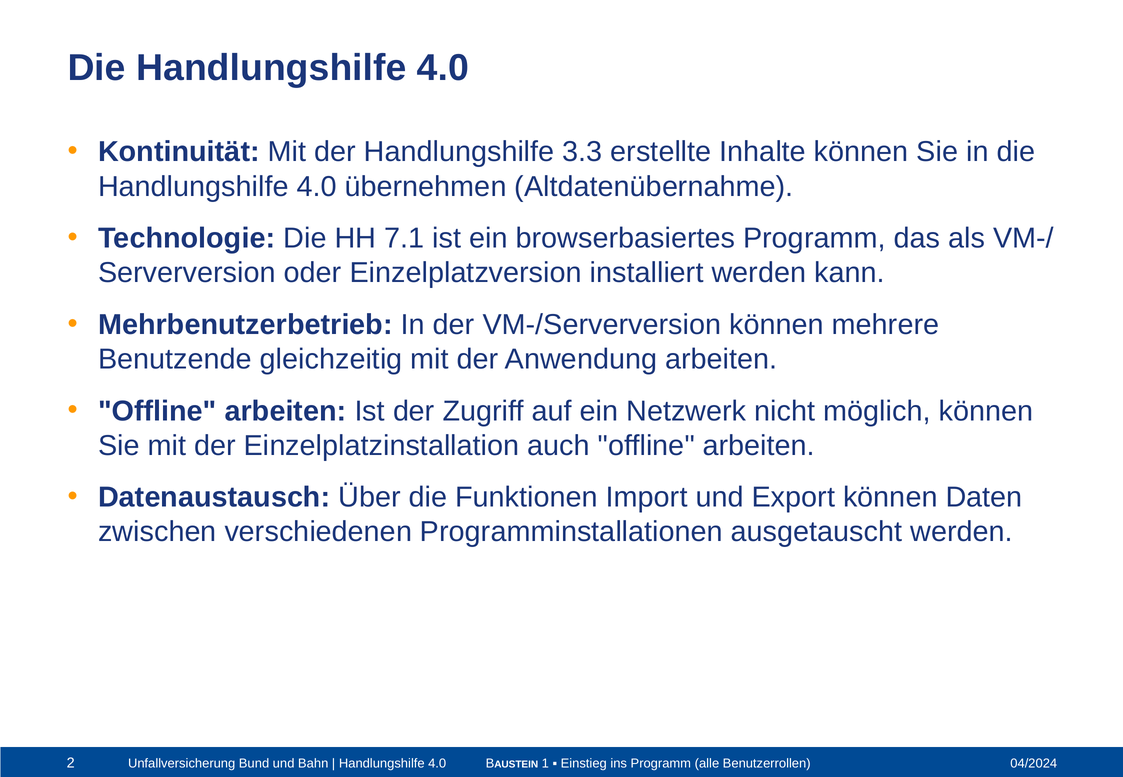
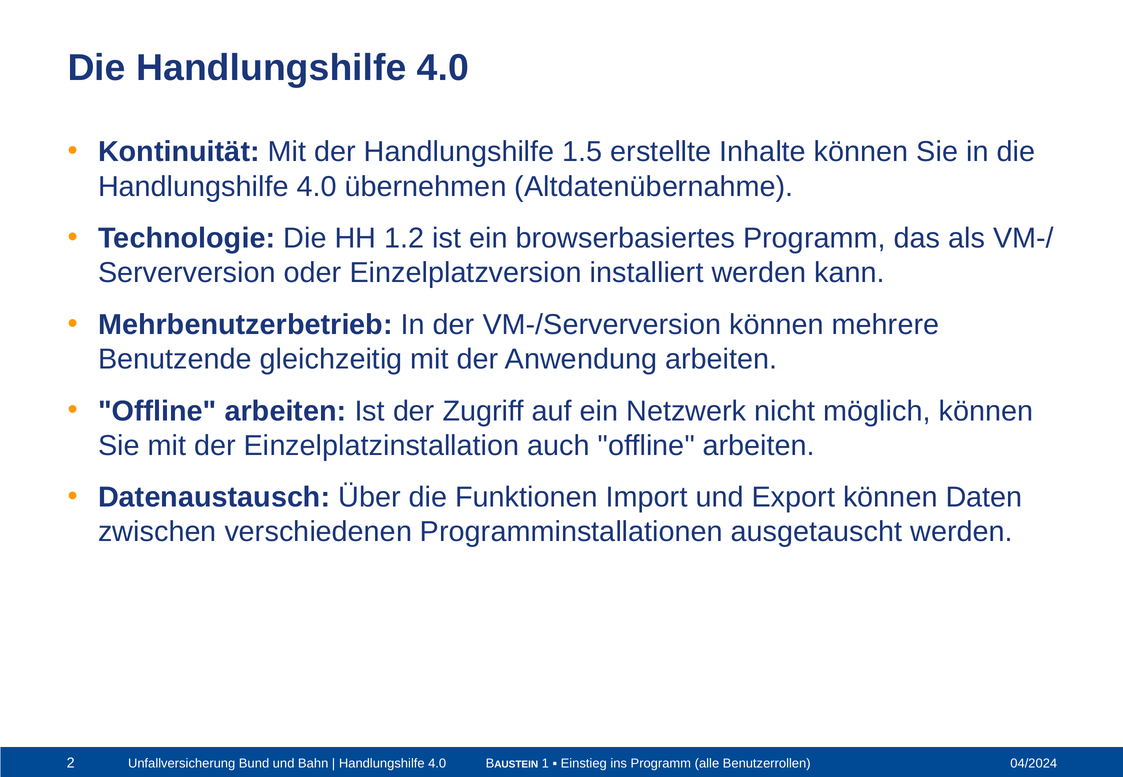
3.3: 3.3 -> 1.5
7.1: 7.1 -> 1.2
